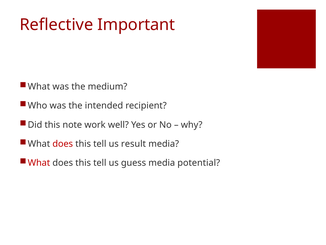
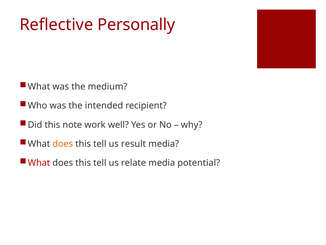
Important: Important -> Personally
does at (63, 144) colour: red -> orange
guess: guess -> relate
